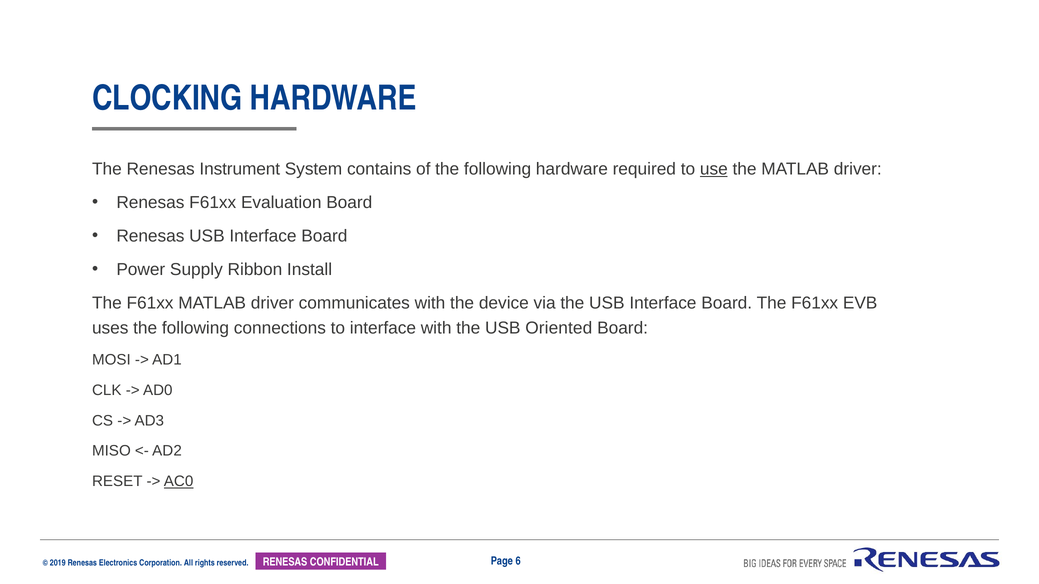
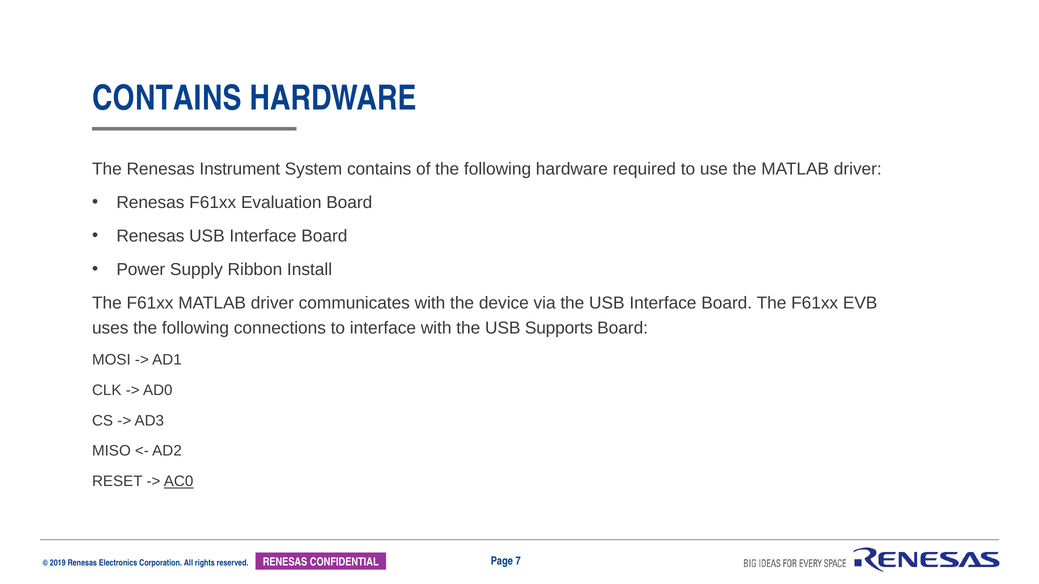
CLOCKING at (167, 99): CLOCKING -> CONTAINS
use underline: present -> none
Oriented: Oriented -> Supports
6: 6 -> 7
